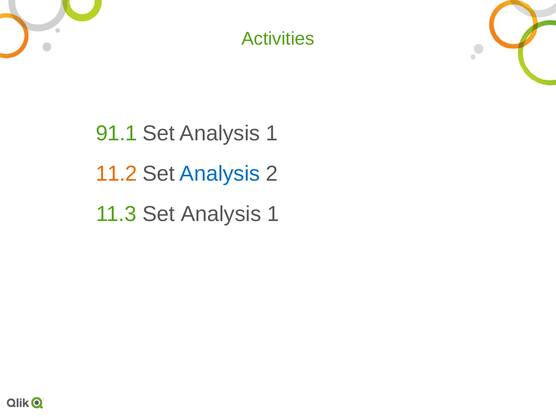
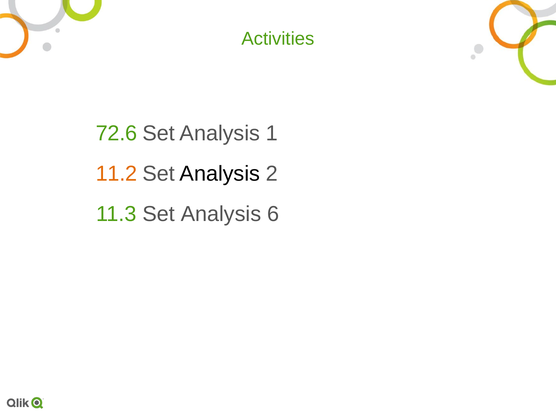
91.1: 91.1 -> 72.6
Analysis at (220, 174) colour: blue -> black
11.3 Set Analysis 1: 1 -> 6
